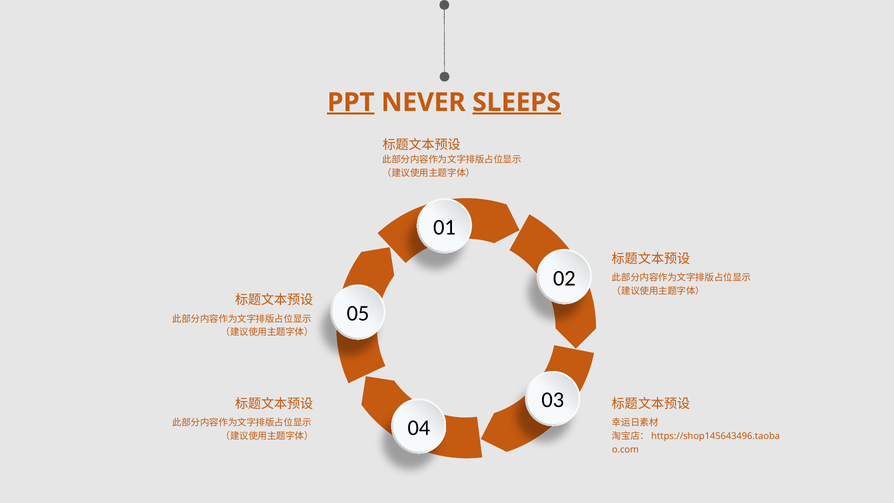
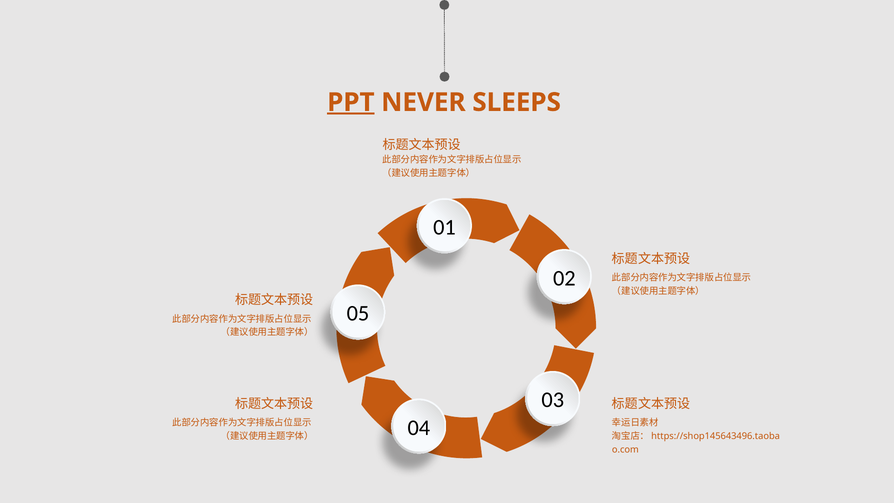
SLEEPS underline: present -> none
